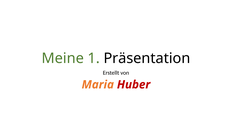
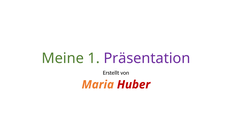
Präsentation colour: black -> purple
